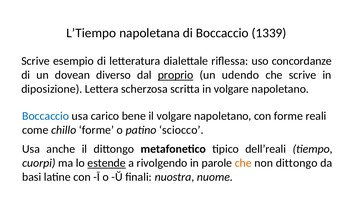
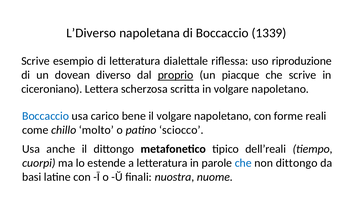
L’Tiempo: L’Tiempo -> L’Diverso
concordanze: concordanze -> riproduzione
udendo: udendo -> piacque
diposizione: diposizione -> ciceroniano
chillo forme: forme -> molto
estende underline: present -> none
a rivolgendo: rivolgendo -> letteratura
che at (243, 164) colour: orange -> blue
